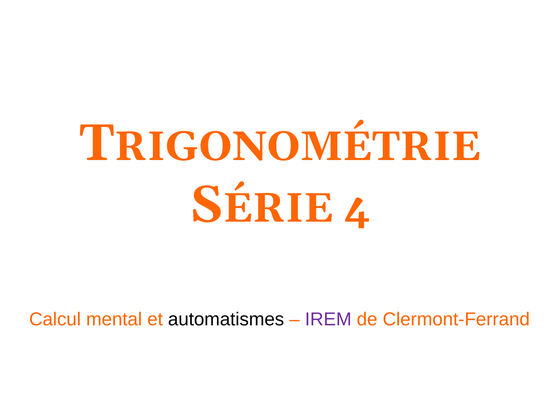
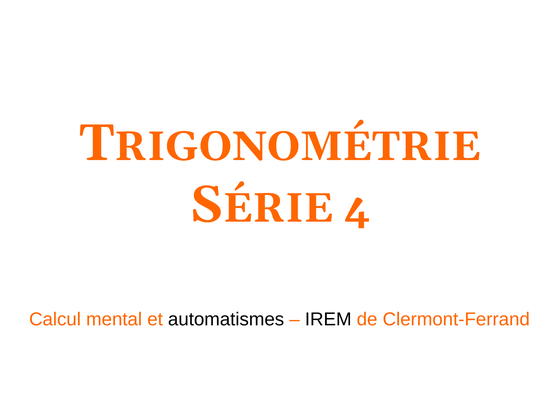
IREM colour: purple -> black
